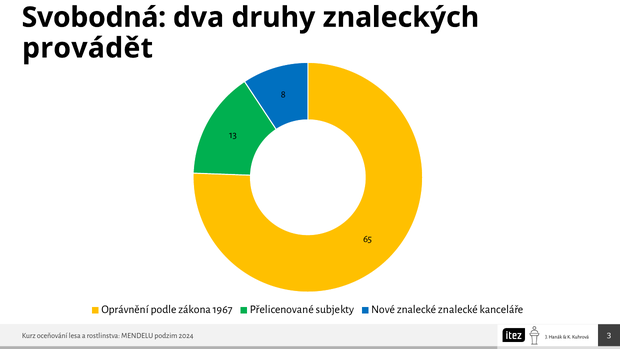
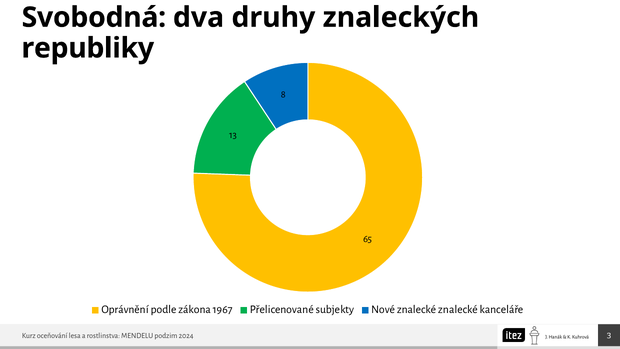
provádět: provádět -> republiky
